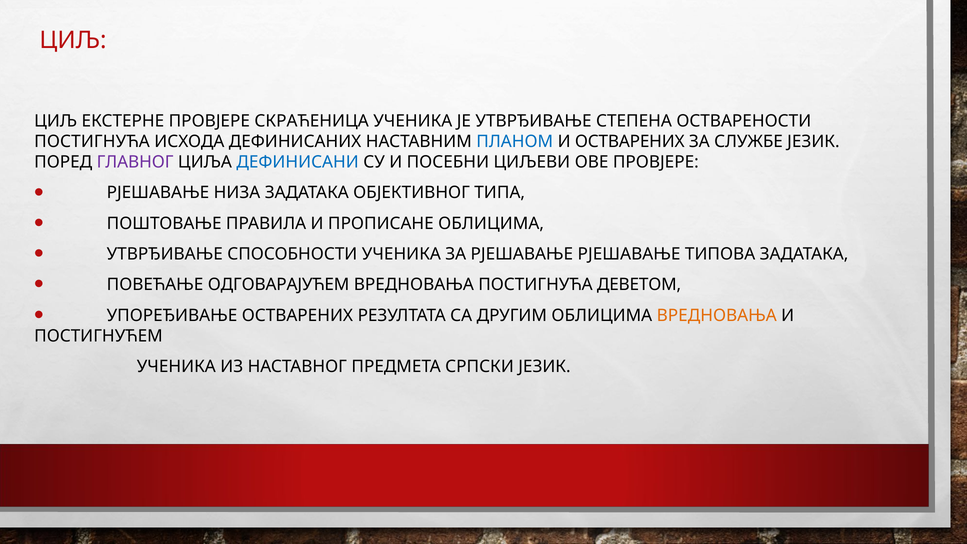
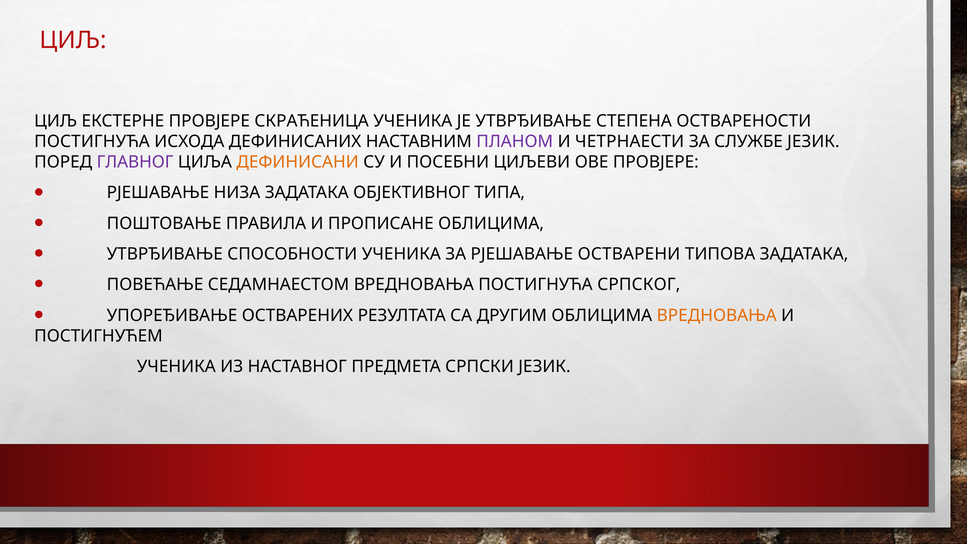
ПЛАНОМ colour: blue -> purple
И ОСТВАРЕНИХ: ОСТВАРЕНИХ -> ЧЕТРНАЕСТИ
ДЕФИНИСАНИ colour: blue -> orange
РЈЕШАВАЊЕ РЈЕШАВАЊЕ: РЈЕШАВАЊЕ -> ОСТВАРЕНИ
ОДГОВАРАЈУЋЕМ: ОДГОВАРАЈУЋЕМ -> СЕДАМНАЕСТОМ
ДЕВЕТОМ: ДЕВЕТОМ -> СРПСКОГ
